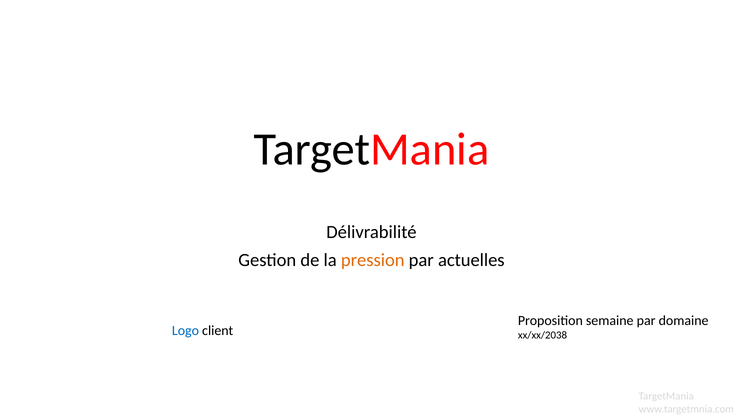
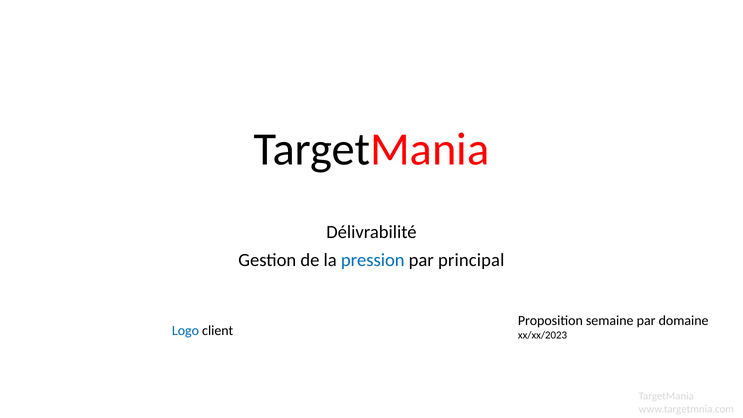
pression colour: orange -> blue
actuelles: actuelles -> principal
xx/xx/2038: xx/xx/2038 -> xx/xx/2023
